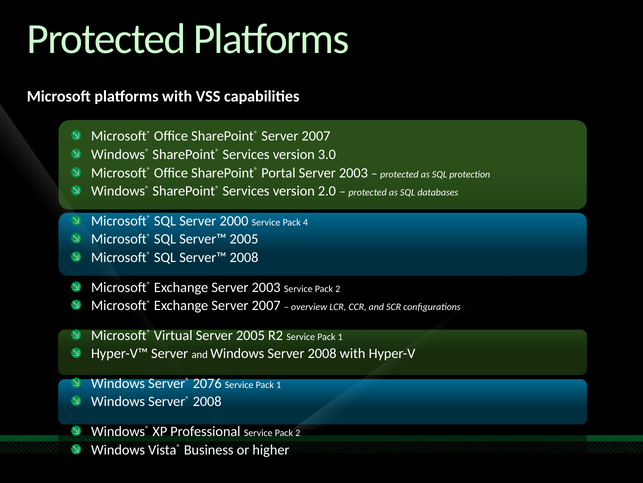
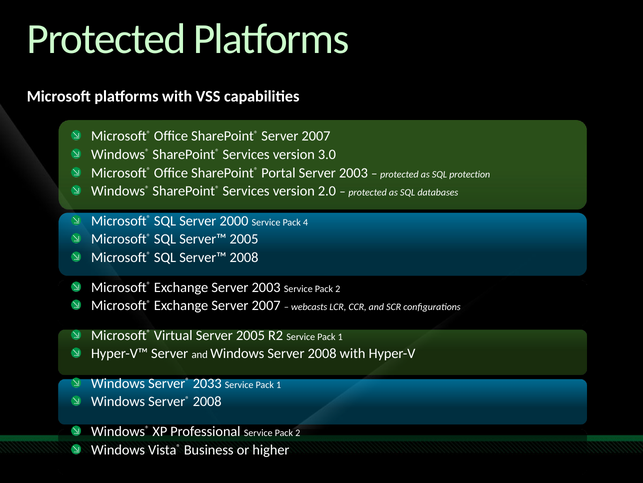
overview: overview -> webcasts
2076: 2076 -> 2033
